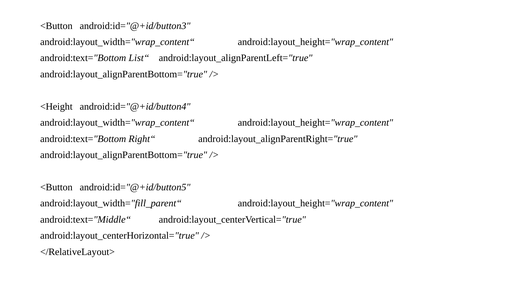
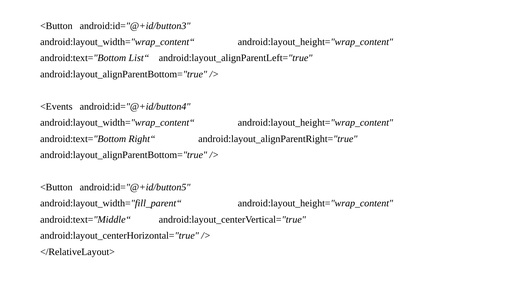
<Height: <Height -> <Events
